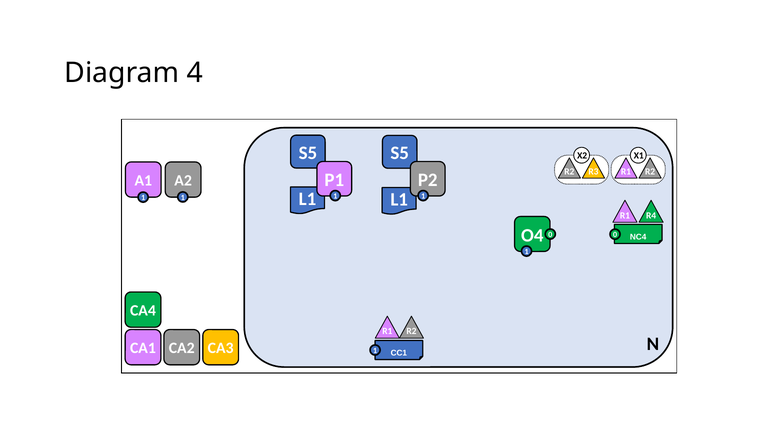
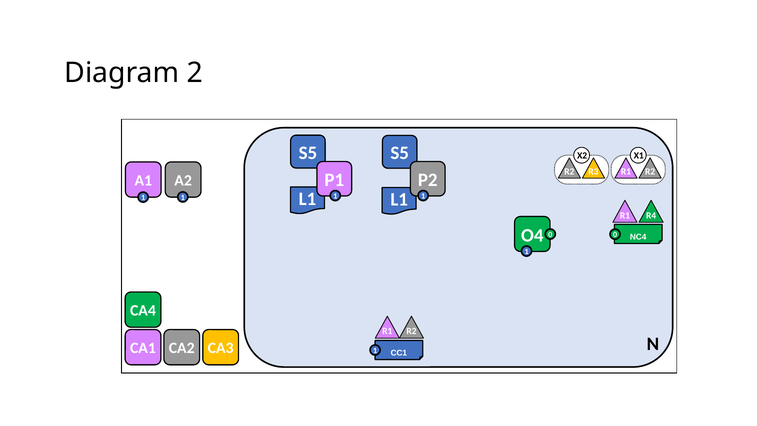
4: 4 -> 2
